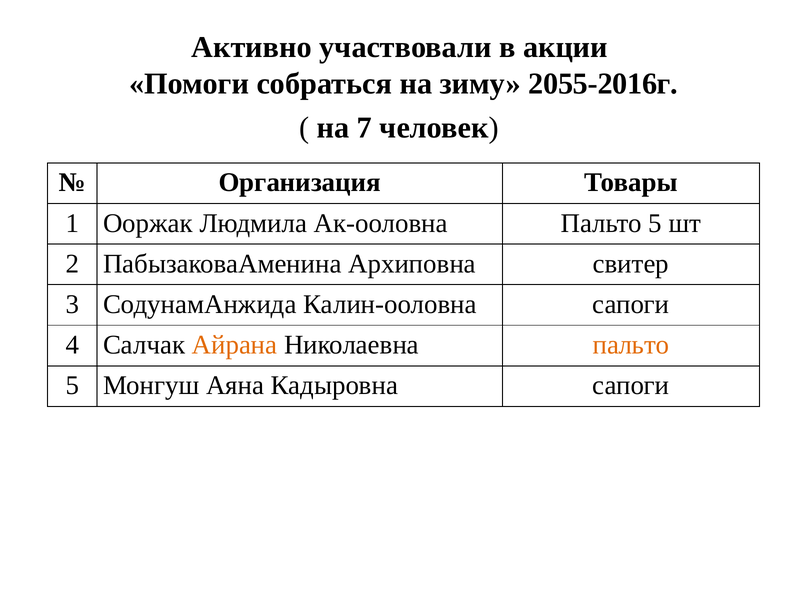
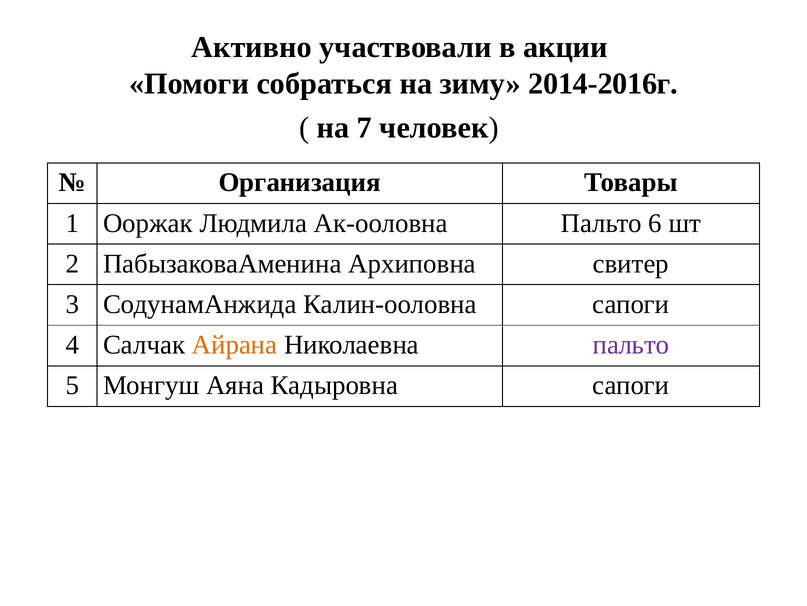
2055-2016г: 2055-2016г -> 2014-2016г
Ак-ооловна Пальто 5: 5 -> 6
пальто at (631, 344) colour: orange -> purple
